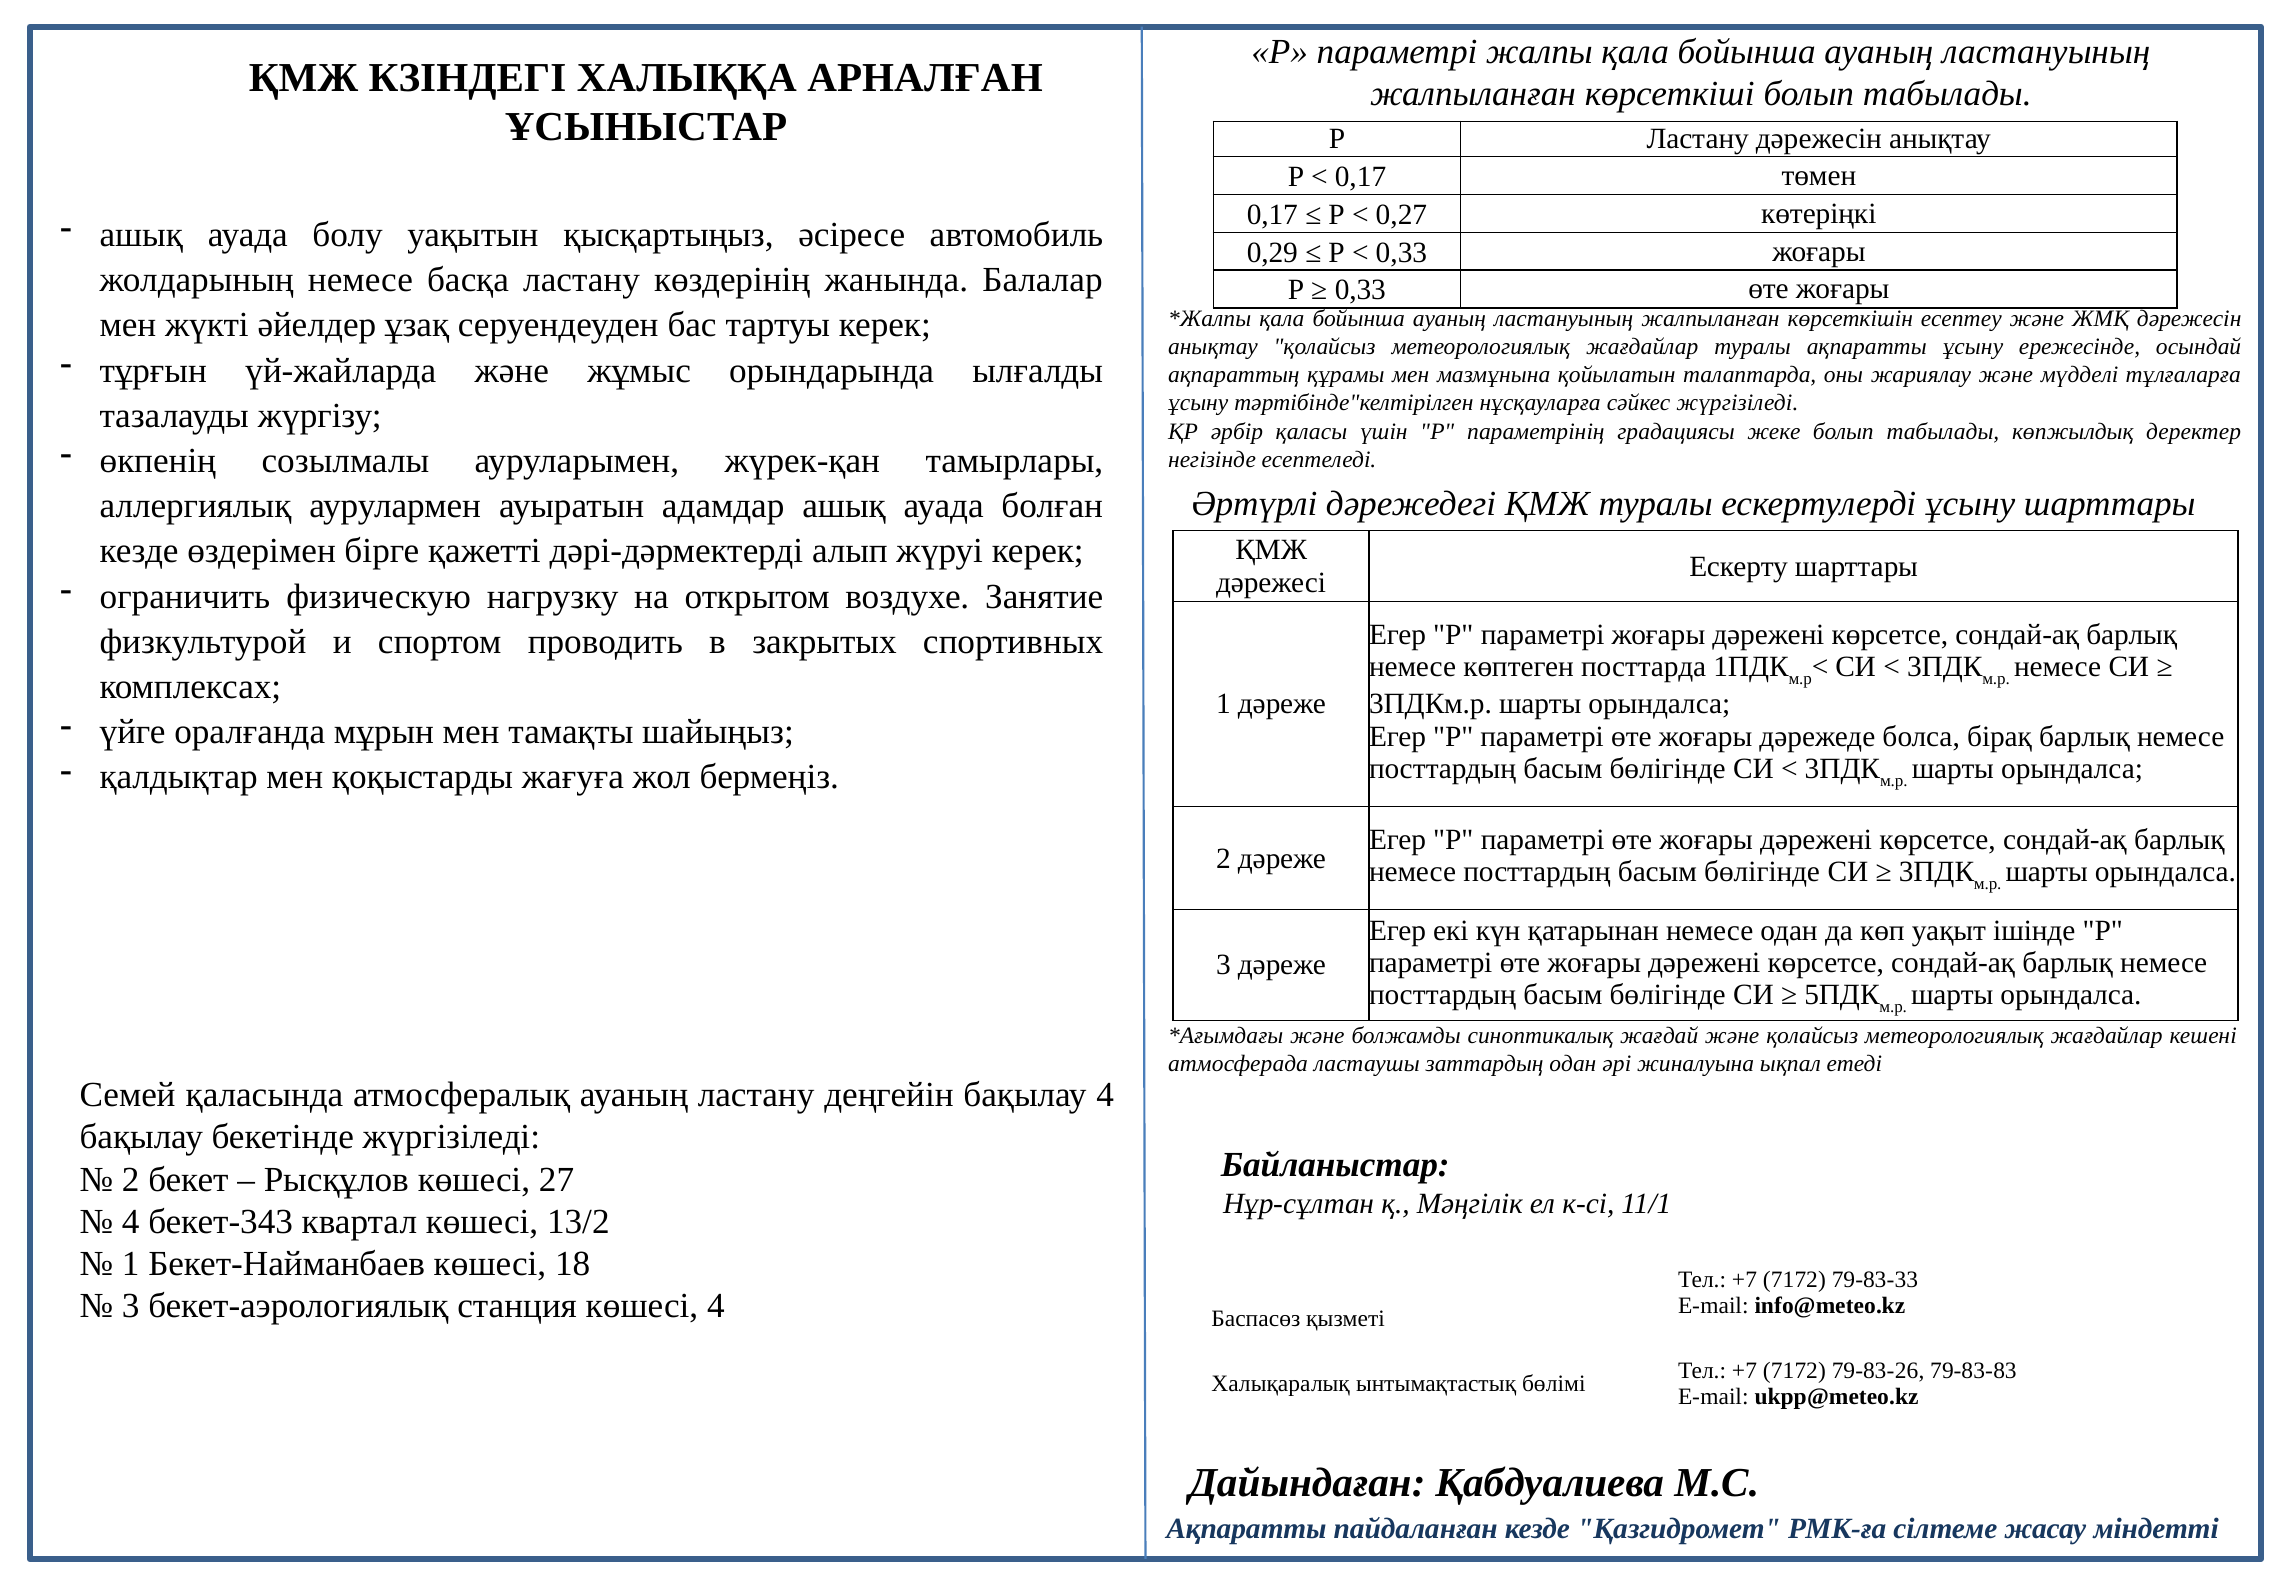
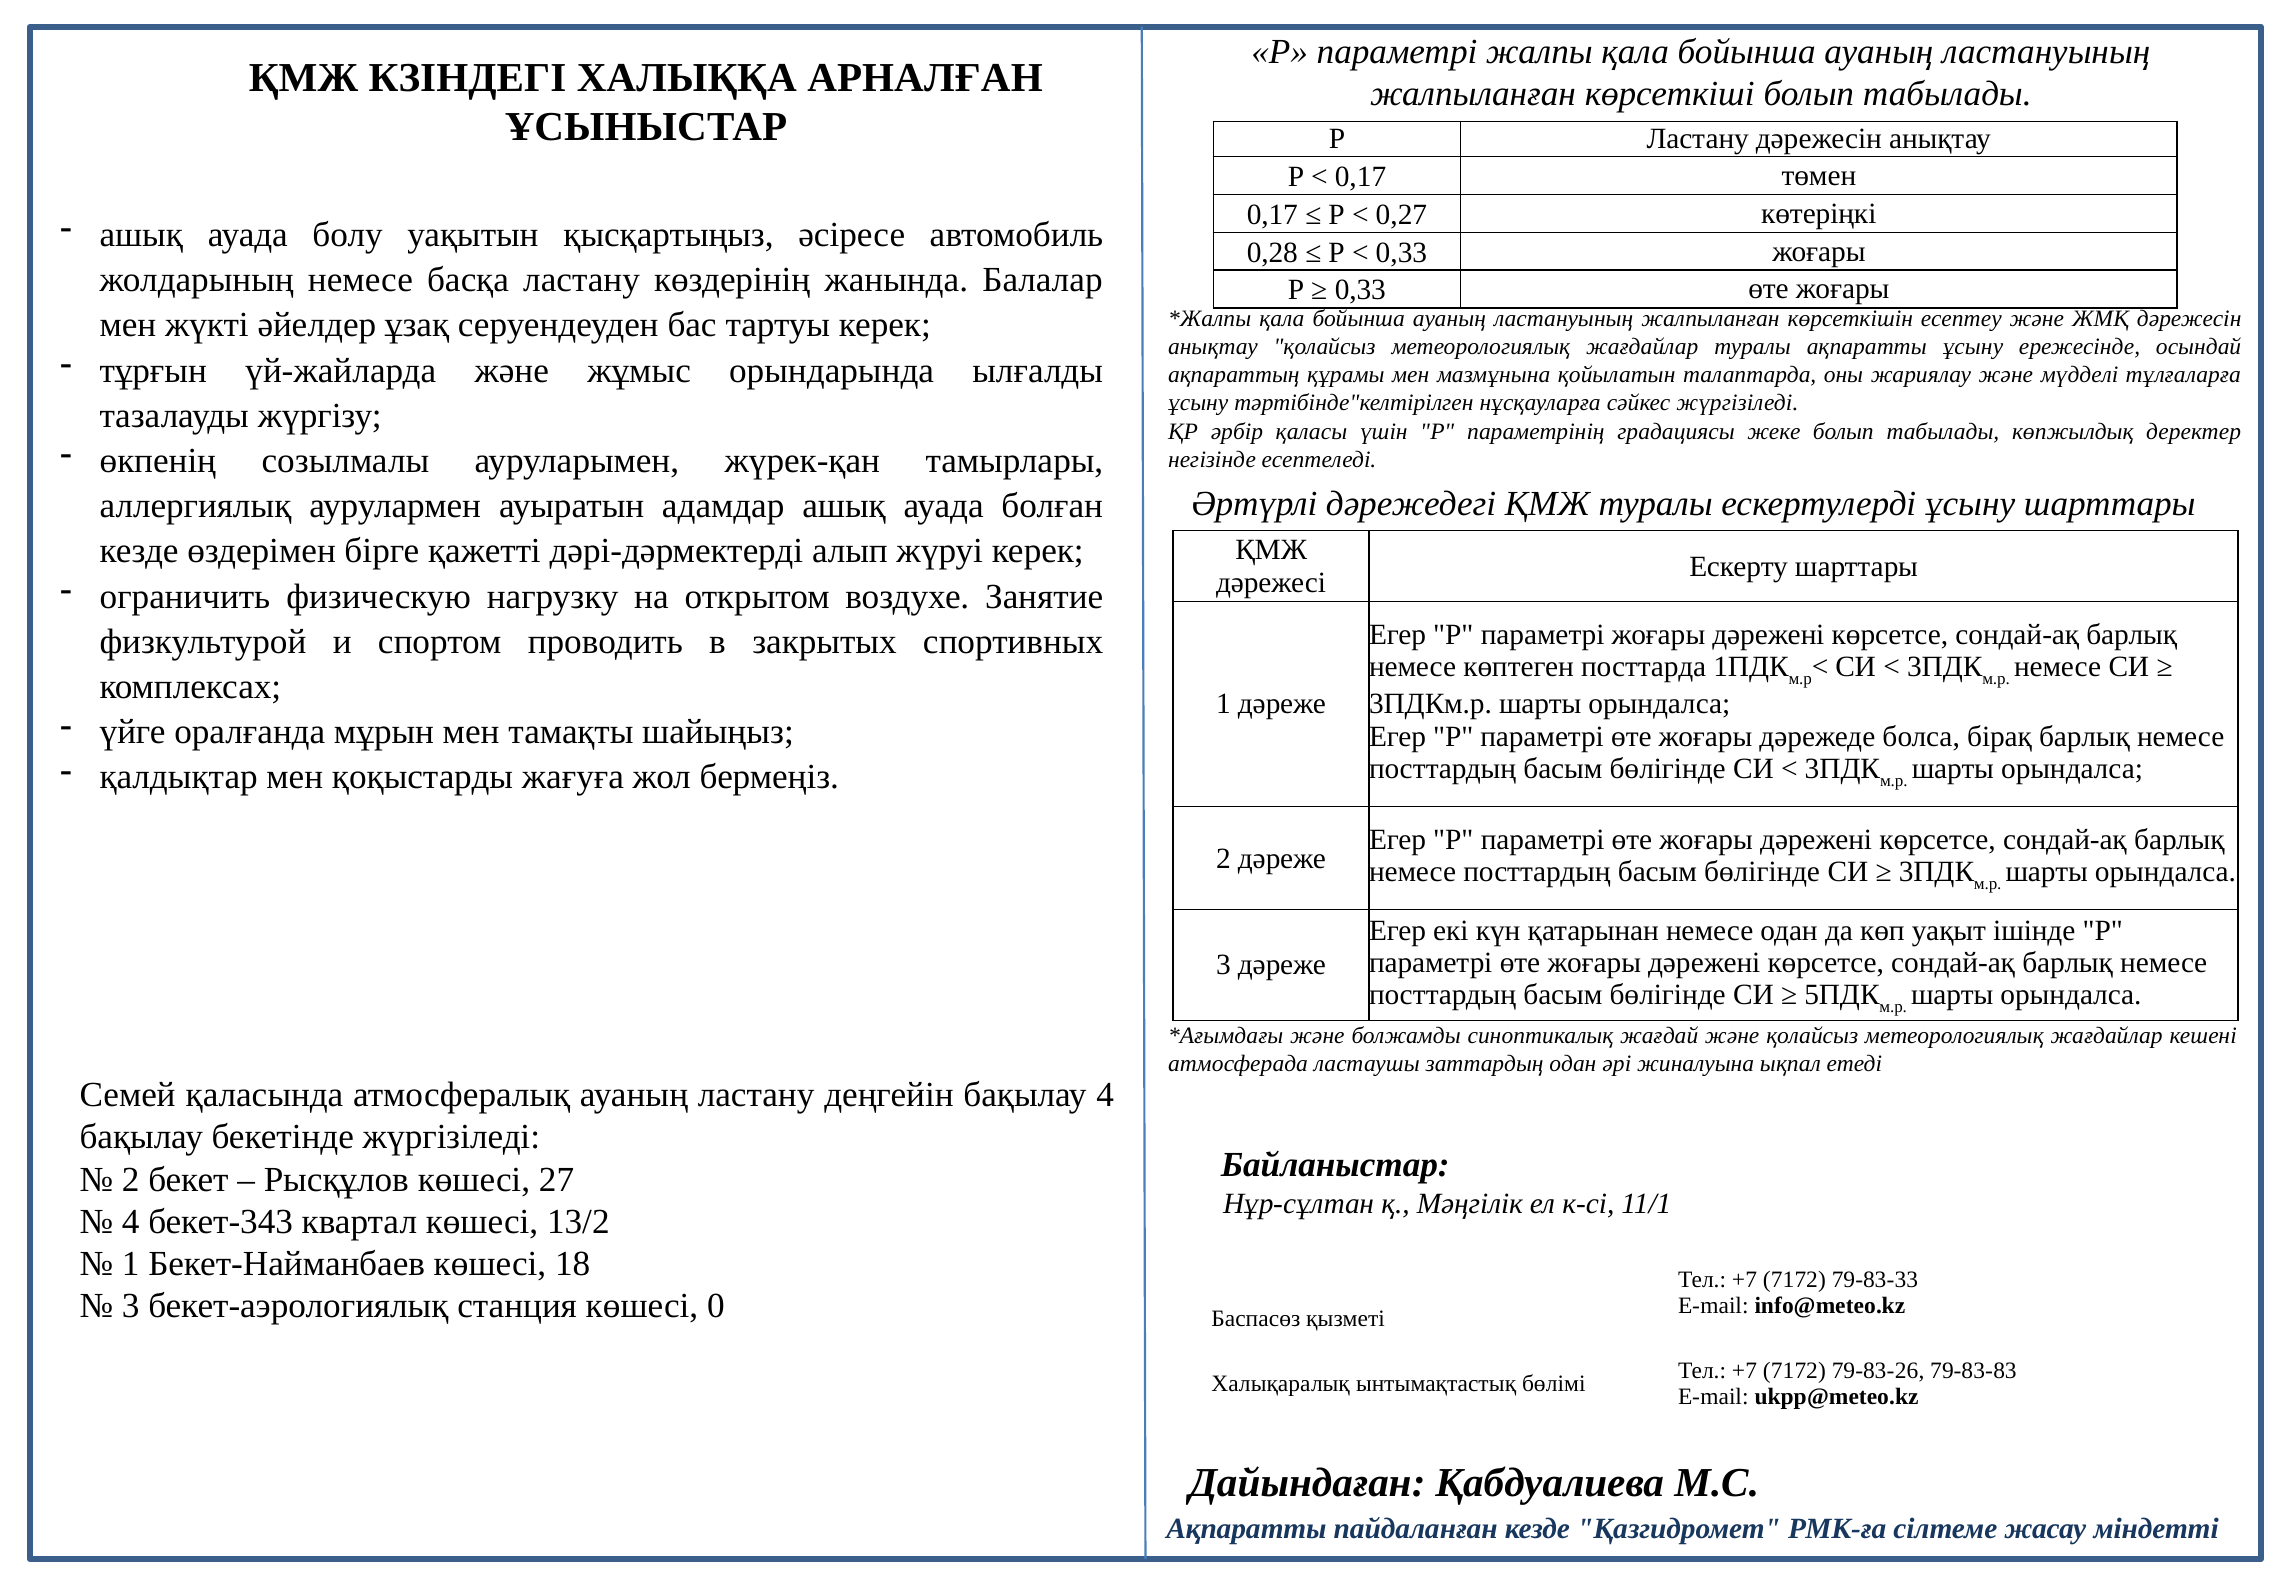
0,29: 0,29 -> 0,28
көшесі 4: 4 -> 0
